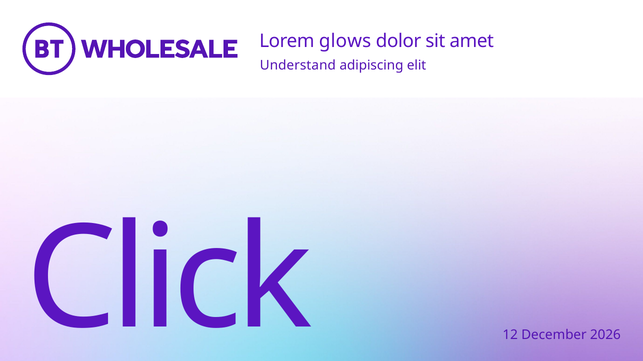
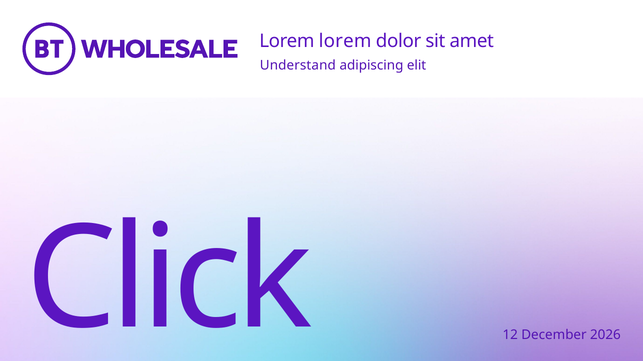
Lorem glows: glows -> lorem
